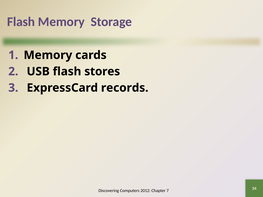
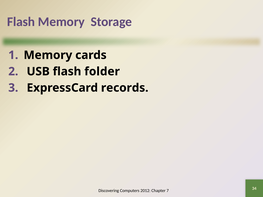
stores: stores -> folder
